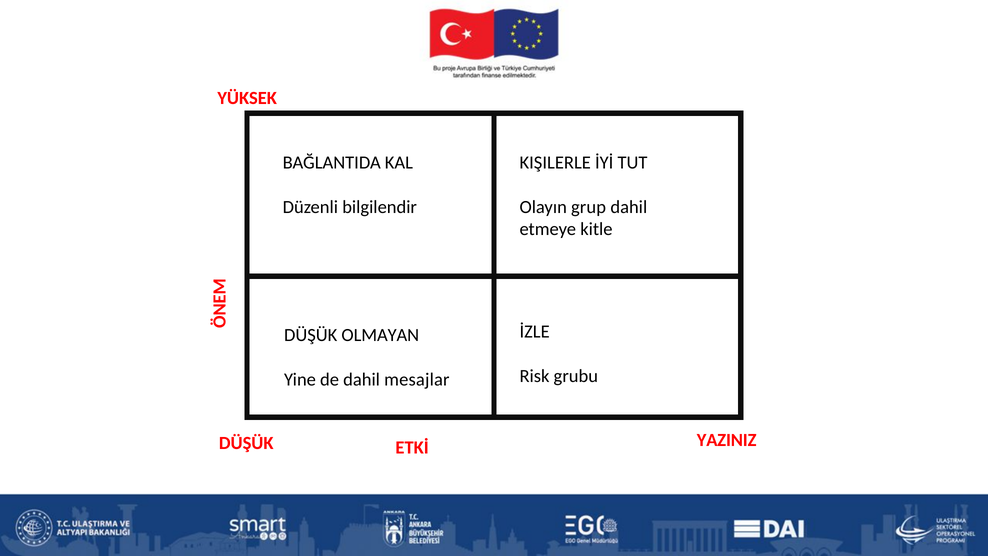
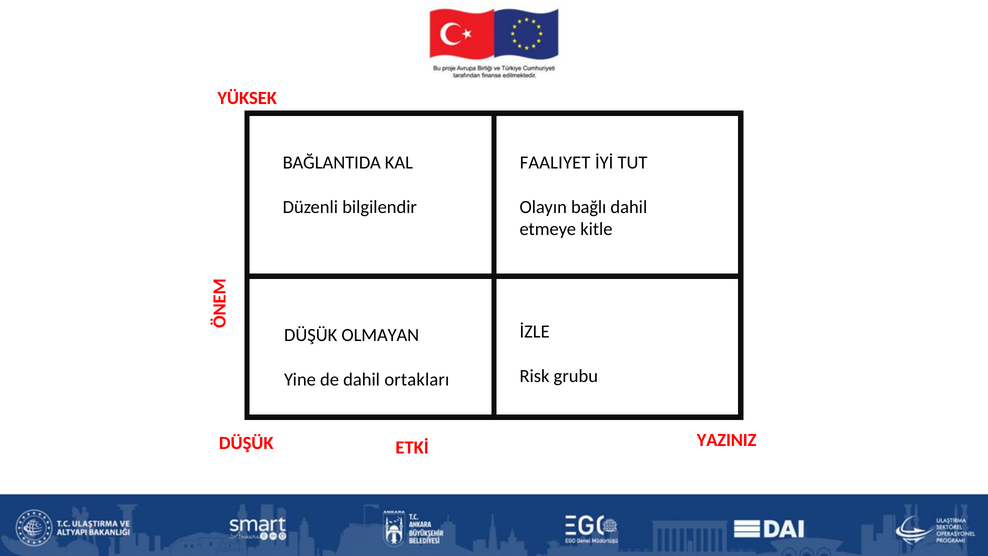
KIŞILERLE: KIŞILERLE -> FAALIYET
grup: grup -> bağlı
mesajlar: mesajlar -> ortakları
